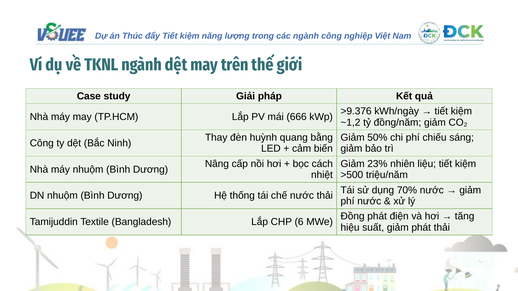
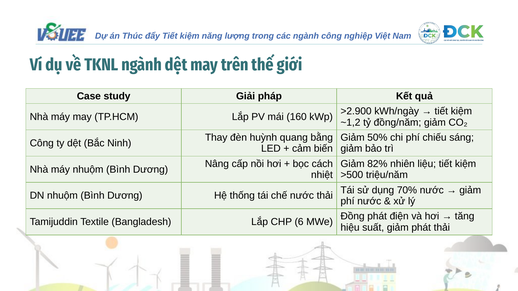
>9.376: >9.376 -> >2.900
666: 666 -> 160
23%: 23% -> 82%
